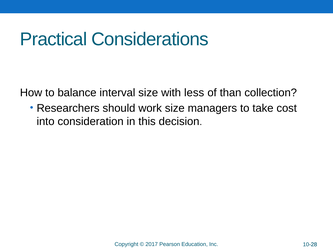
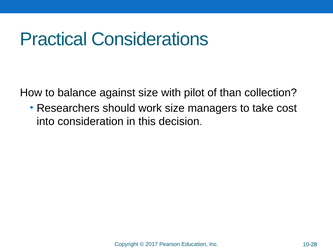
interval: interval -> against
less: less -> pilot
